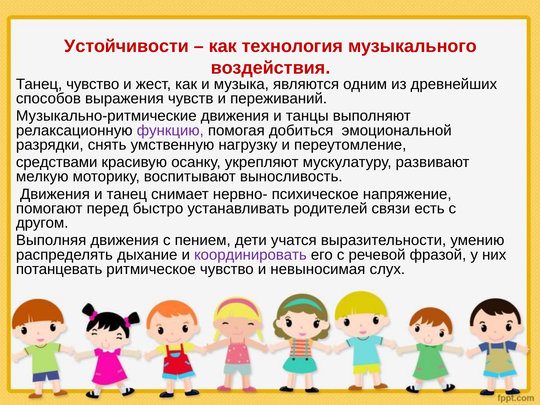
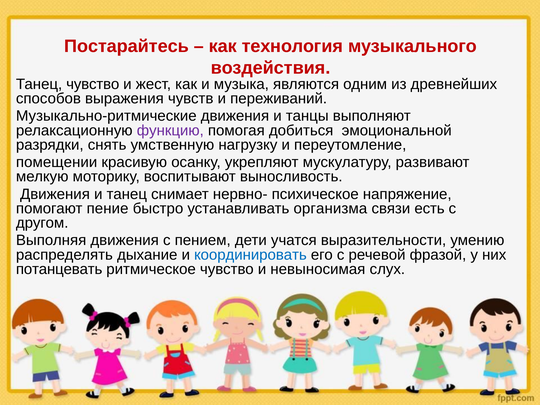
Устойчивости: Устойчивости -> Постарайтесь
средствами: средствами -> помещении
перед: перед -> пение
родителей: родителей -> организма
координировать colour: purple -> blue
